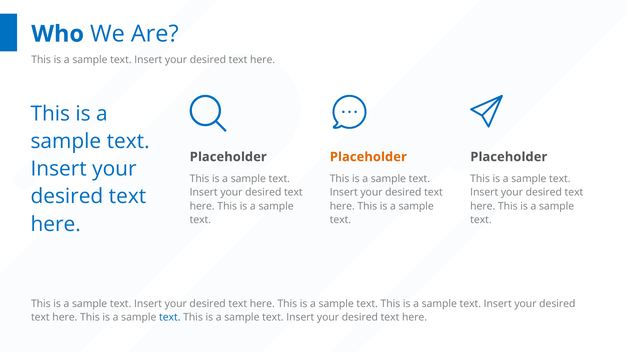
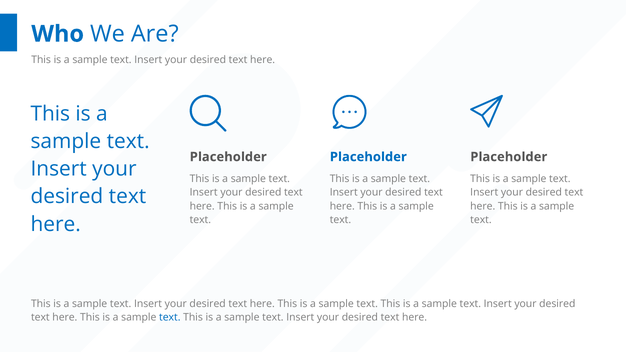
Placeholder at (368, 157) colour: orange -> blue
